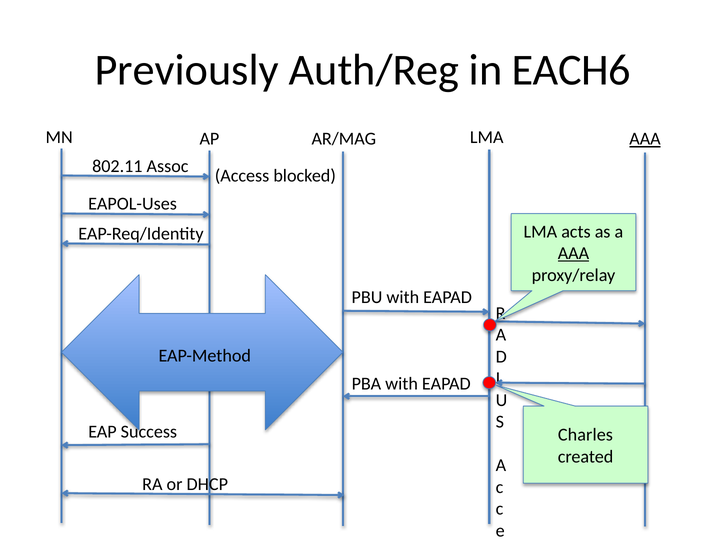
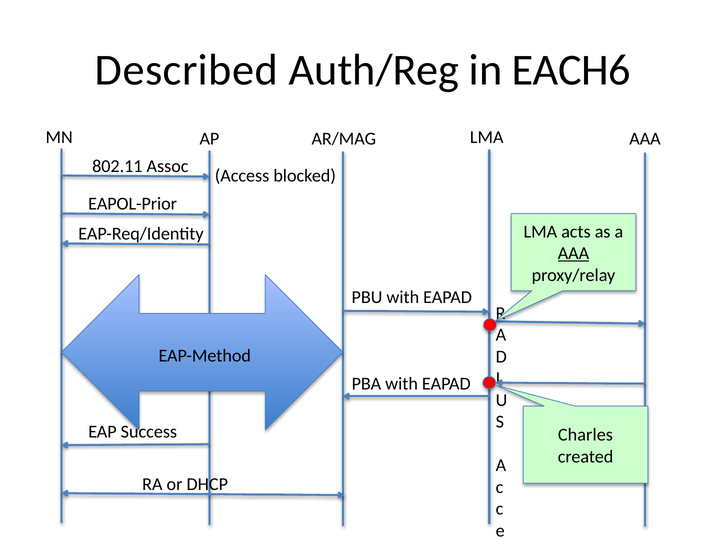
Previously: Previously -> Described
AAA at (645, 139) underline: present -> none
EAPOL-Uses: EAPOL-Uses -> EAPOL-Prior
